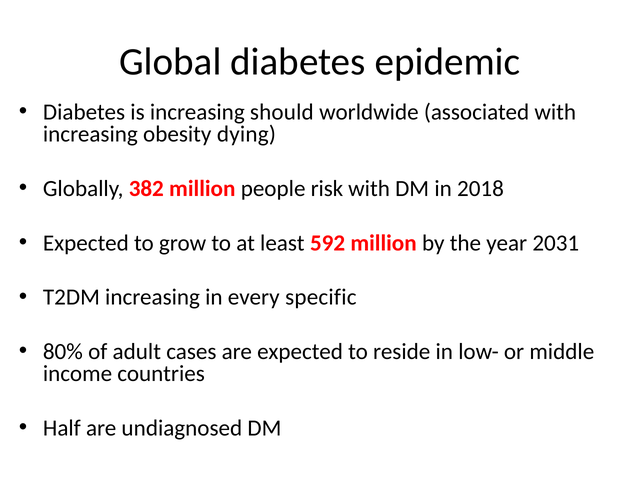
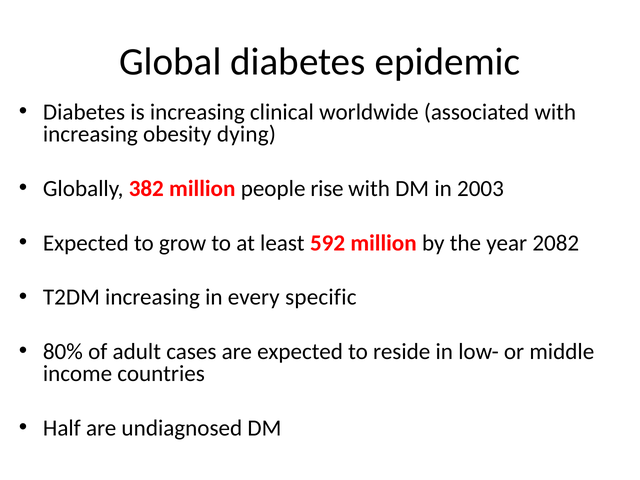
should: should -> clinical
risk: risk -> rise
2018: 2018 -> 2003
2031: 2031 -> 2082
